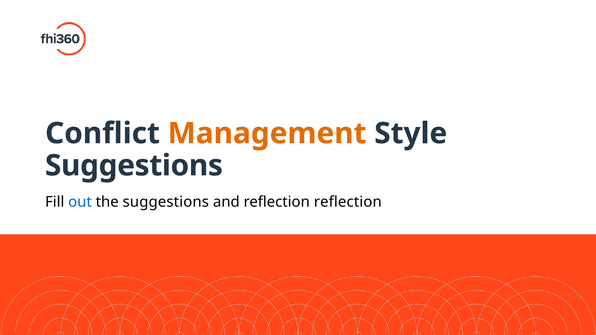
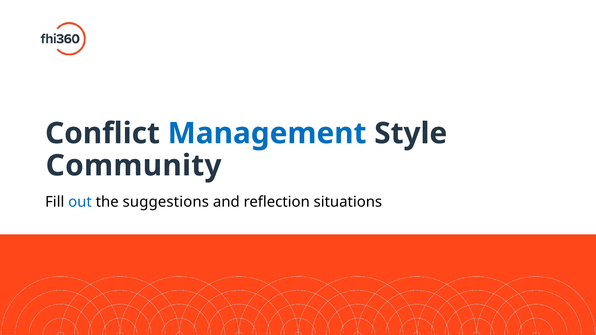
Management colour: orange -> blue
Suggestions at (134, 166): Suggestions -> Community
reflection reflection: reflection -> situations
